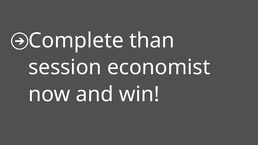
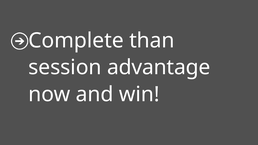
economist: economist -> advantage
